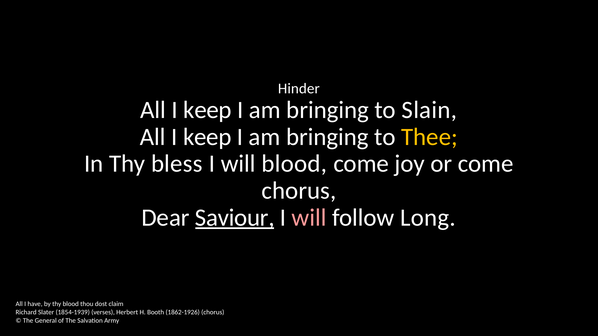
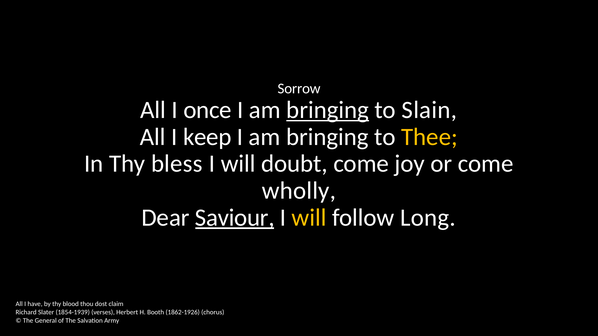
Hinder: Hinder -> Sorrow
keep at (208, 110): keep -> once
bringing at (328, 110) underline: none -> present
will blood: blood -> doubt
chorus at (299, 191): chorus -> wholly
will at (309, 218) colour: pink -> yellow
